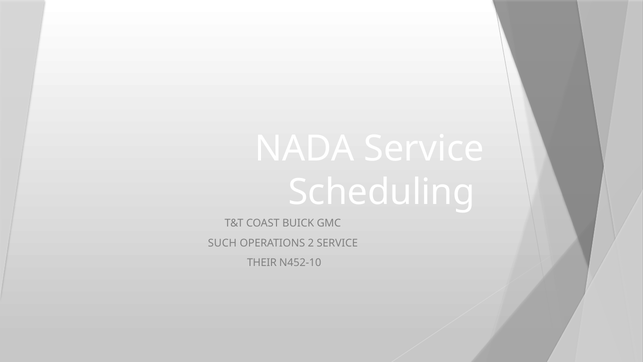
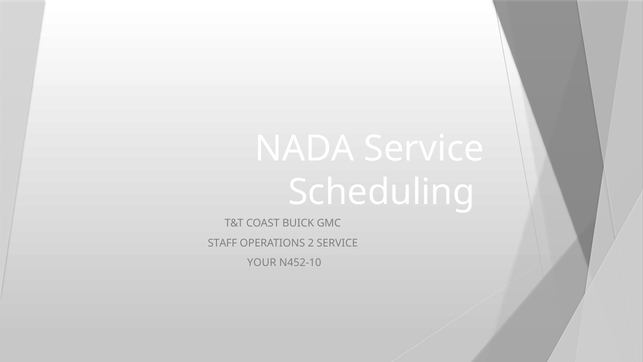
SUCH: SUCH -> STAFF
THEIR: THEIR -> YOUR
